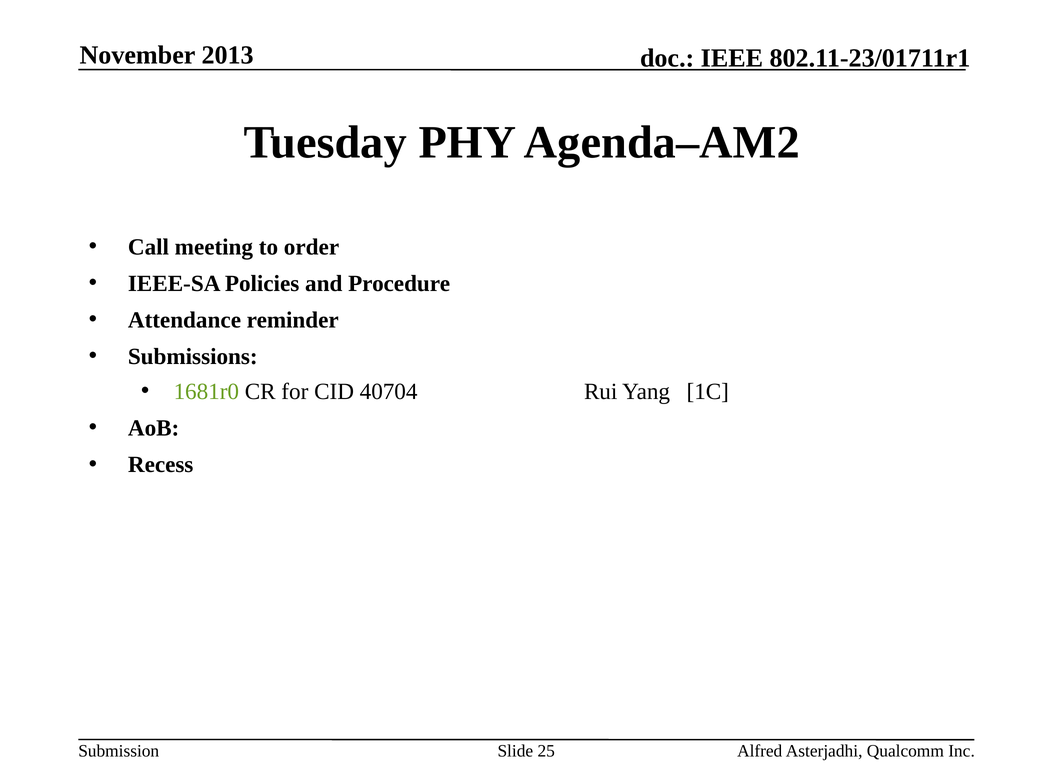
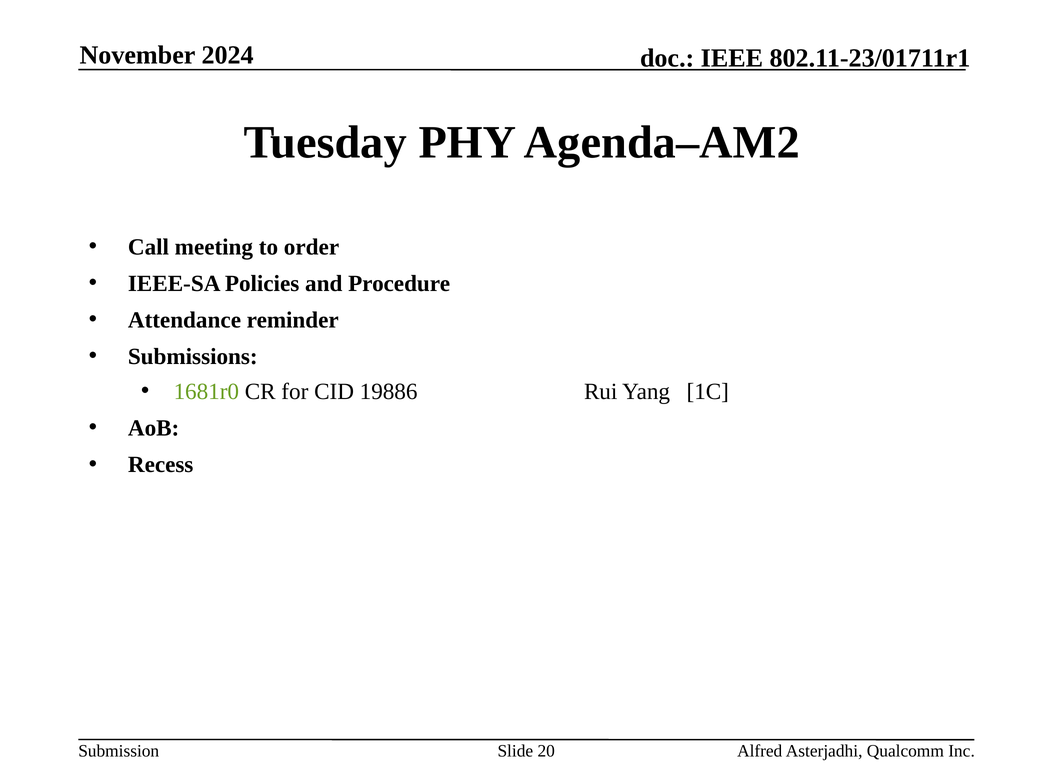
2013: 2013 -> 2024
40704: 40704 -> 19886
25: 25 -> 20
